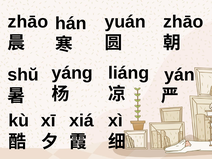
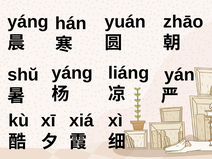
zhāo at (28, 22): zhāo -> yáng
